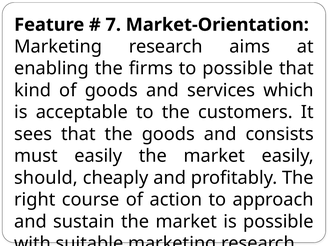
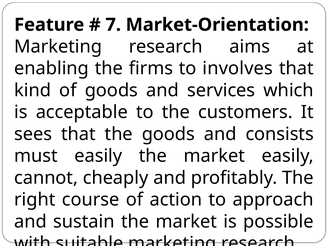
to possible: possible -> involves
should: should -> cannot
